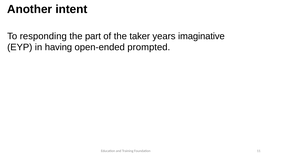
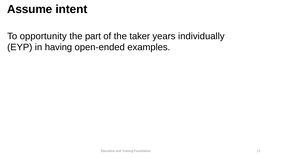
Another: Another -> Assume
responding: responding -> opportunity
imaginative: imaginative -> individually
prompted: prompted -> examples
